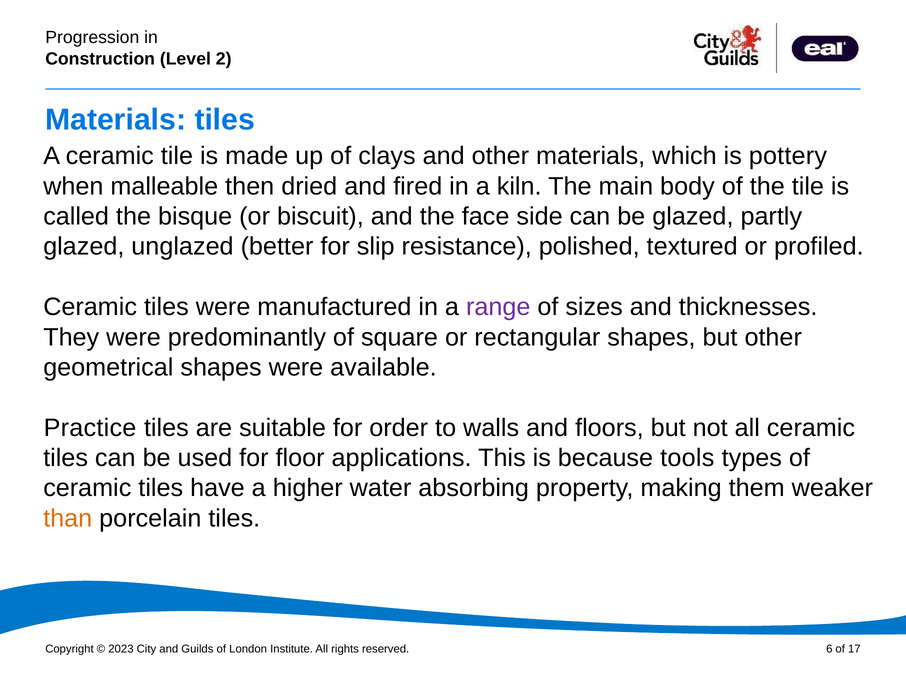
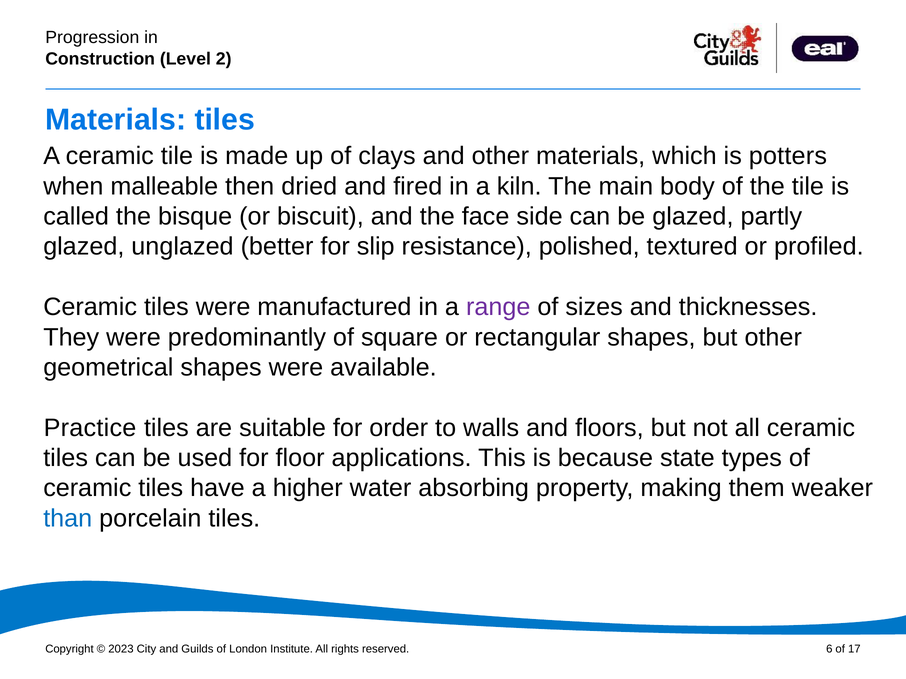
pottery: pottery -> potters
tools: tools -> state
than colour: orange -> blue
